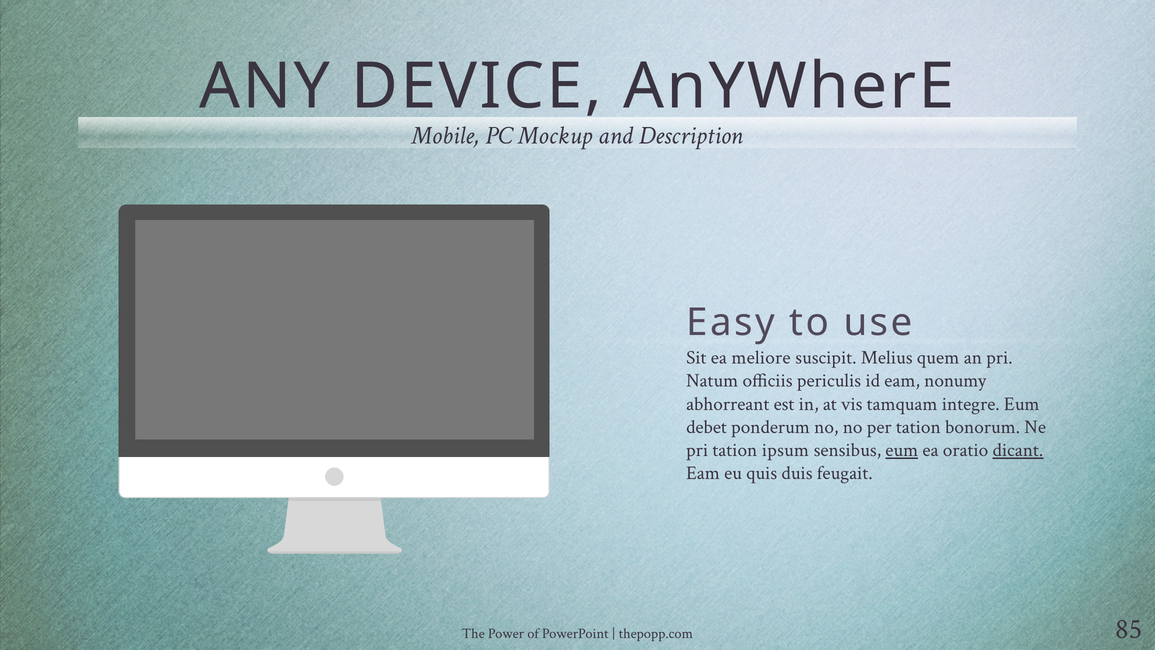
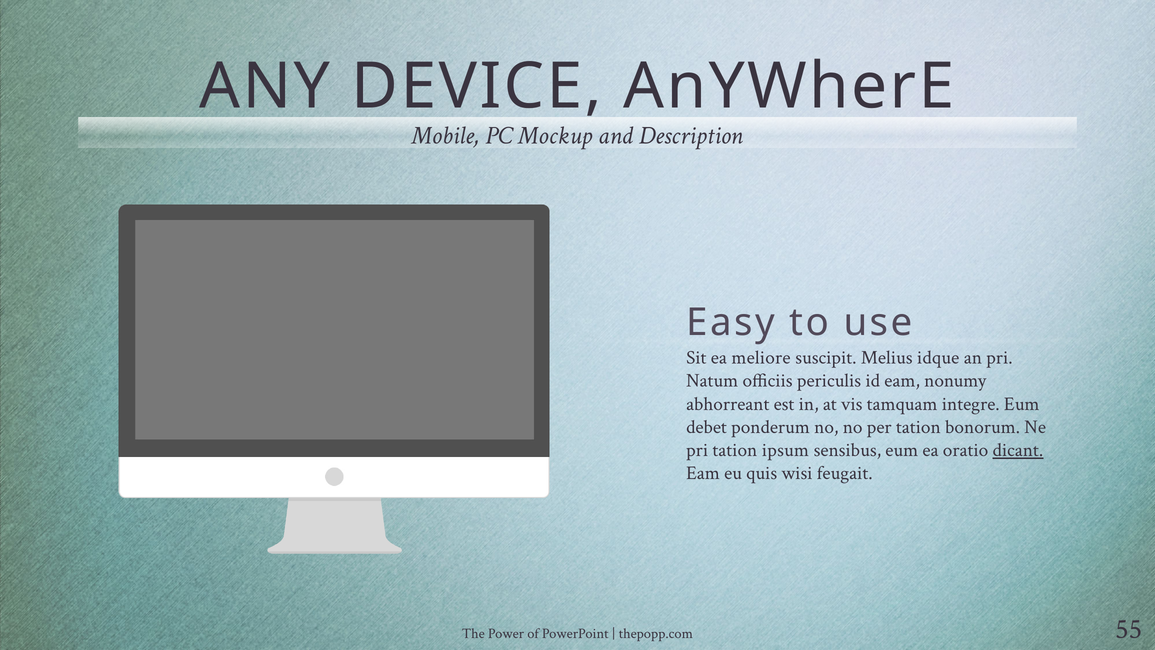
quem: quem -> idque
eum at (902, 450) underline: present -> none
duis: duis -> wisi
85: 85 -> 55
